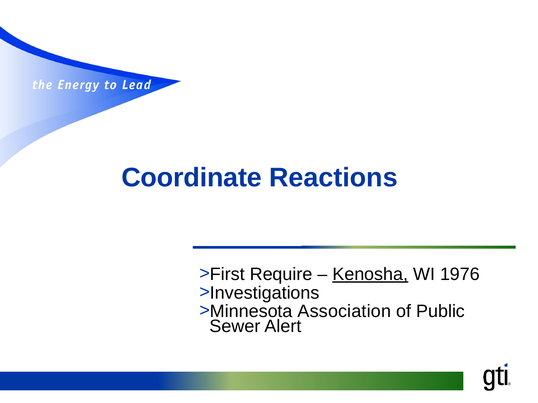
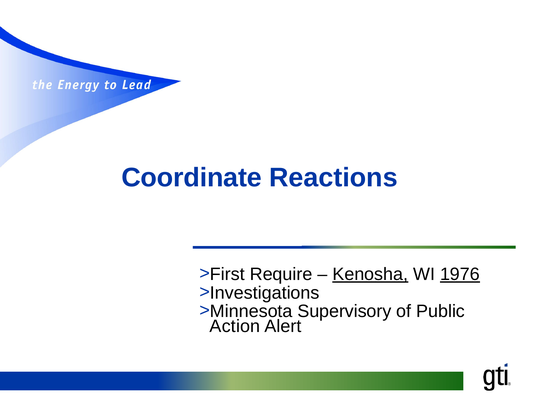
1976 underline: none -> present
Association: Association -> Supervisory
Sewer: Sewer -> Action
